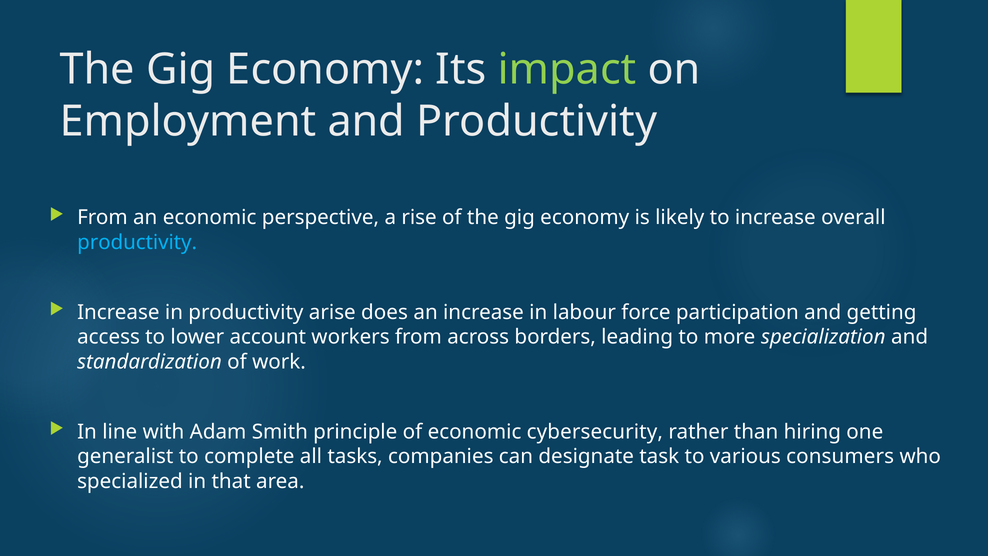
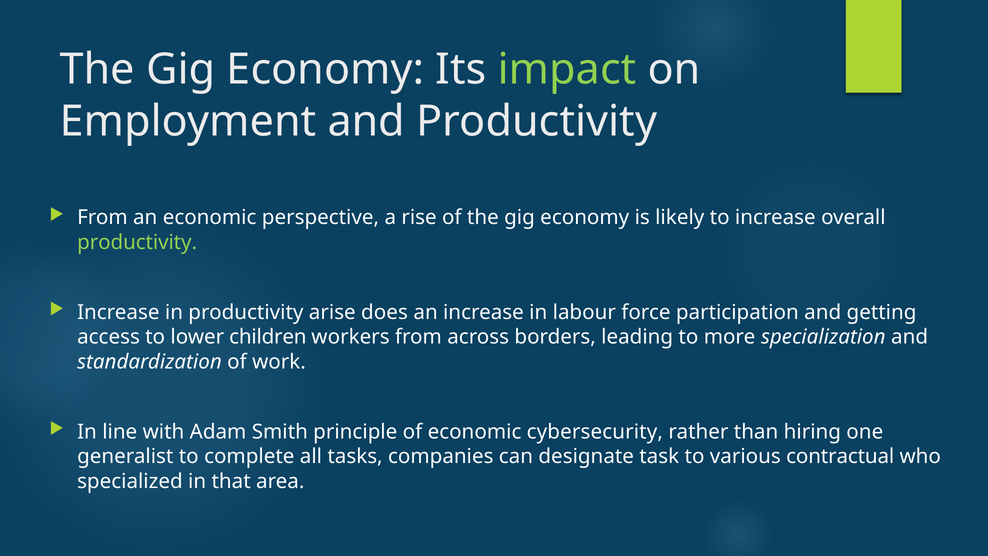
productivity at (137, 242) colour: light blue -> light green
account: account -> children
consumers: consumers -> contractual
